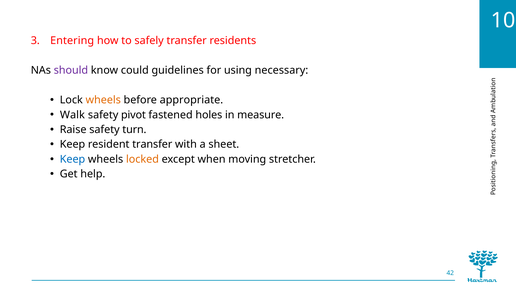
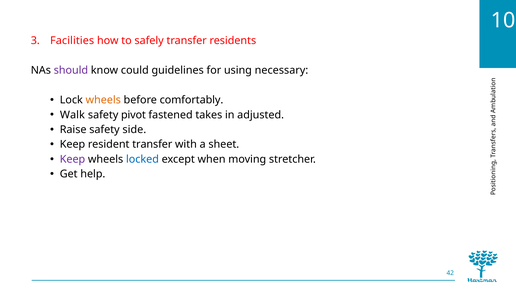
Entering: Entering -> Facilities
appropriate: appropriate -> comfortably
holes: holes -> takes
measure: measure -> adjusted
turn: turn -> side
Keep at (72, 159) colour: blue -> purple
locked colour: orange -> blue
